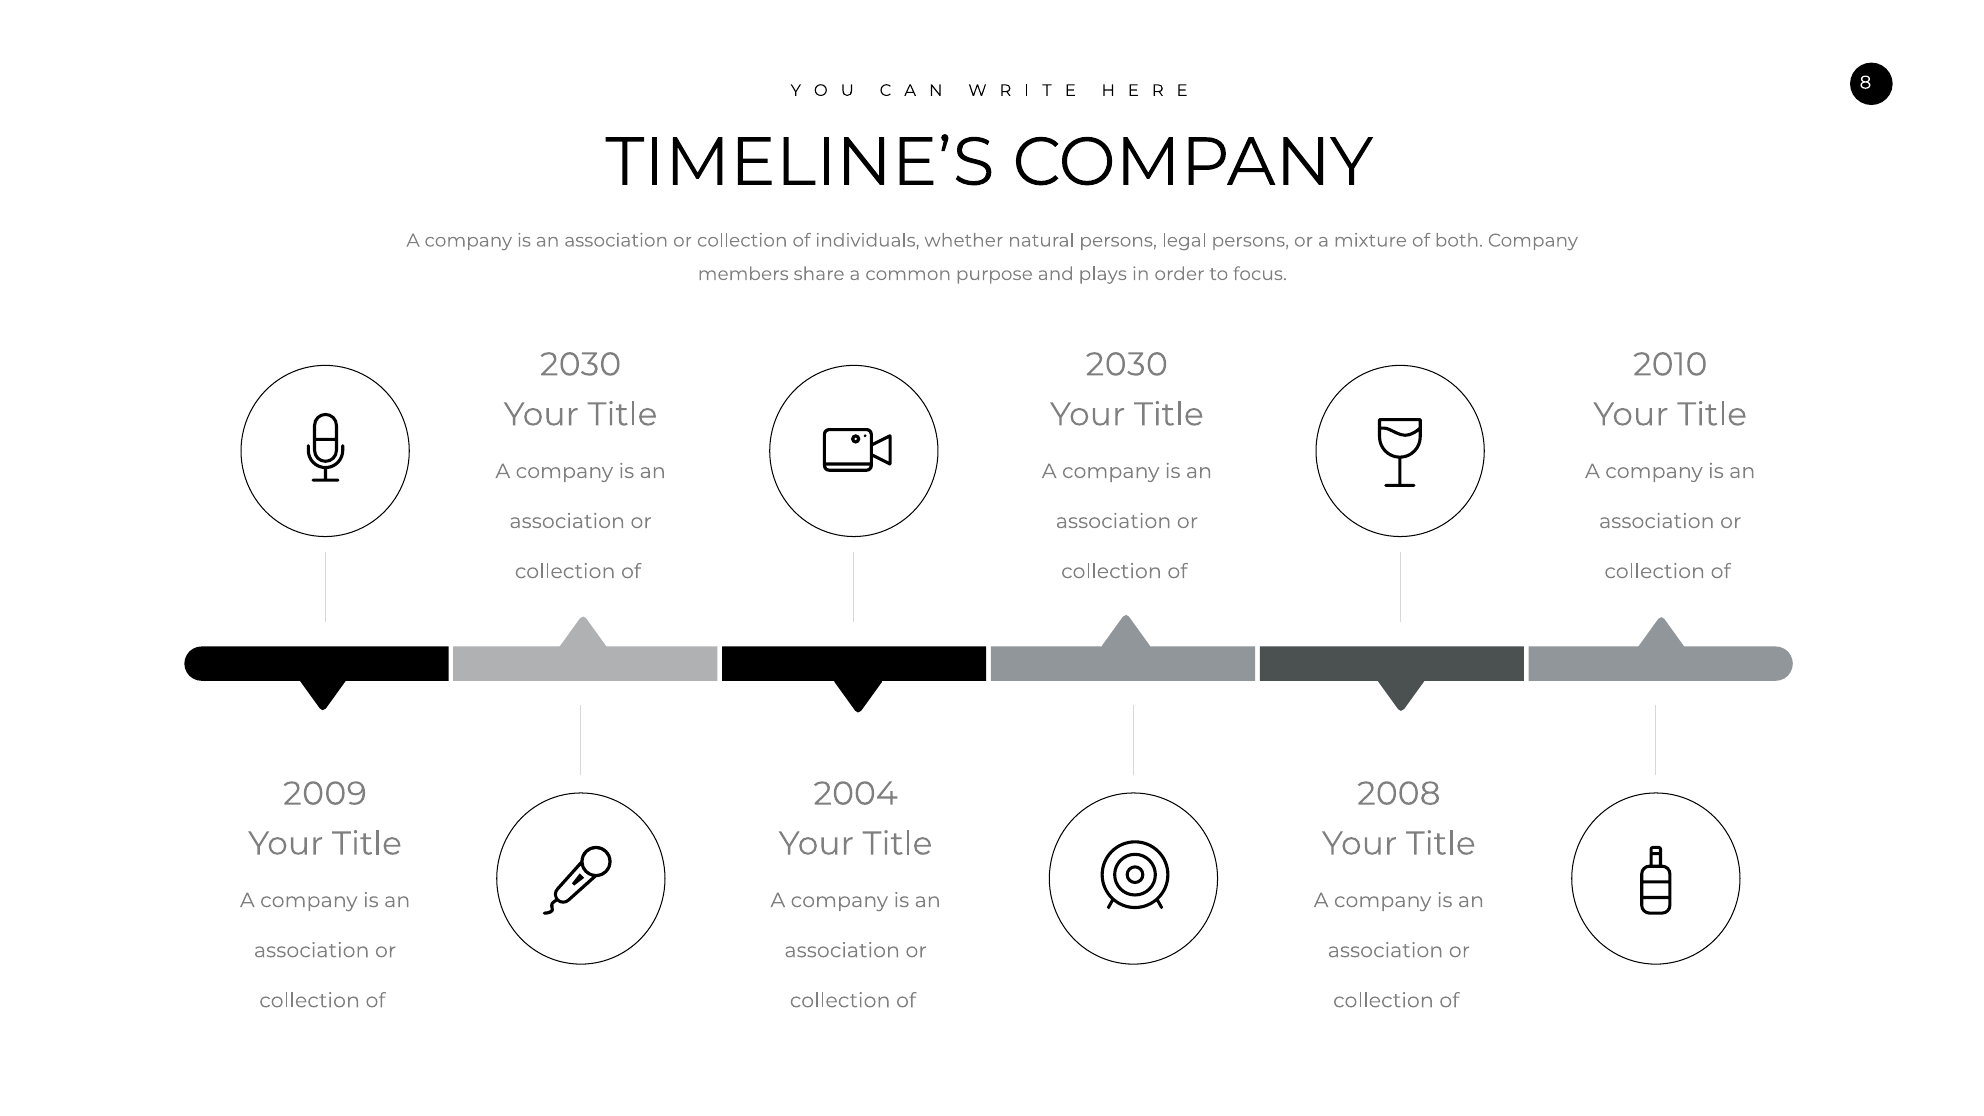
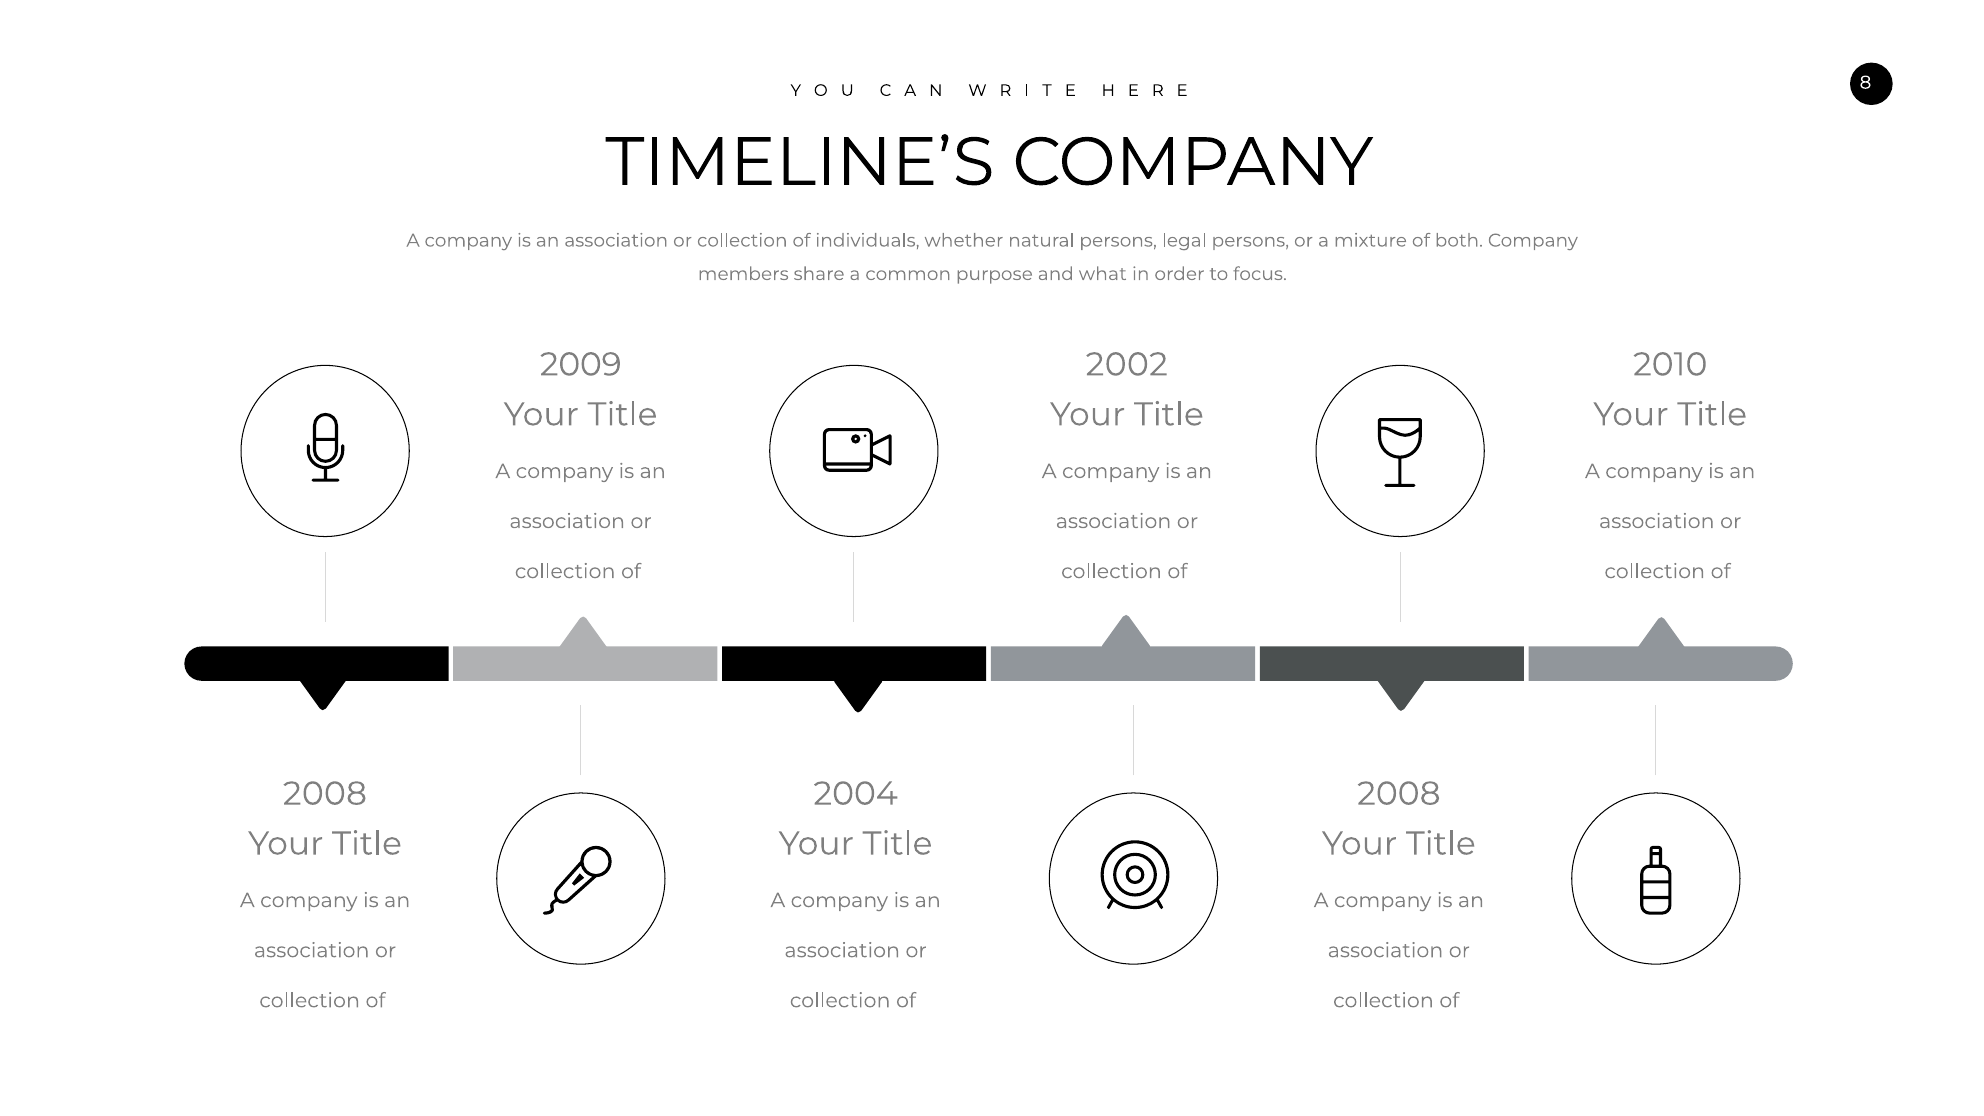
plays: plays -> what
2030 at (581, 365): 2030 -> 2009
2030 at (1127, 365): 2030 -> 2002
2009 at (325, 794): 2009 -> 2008
